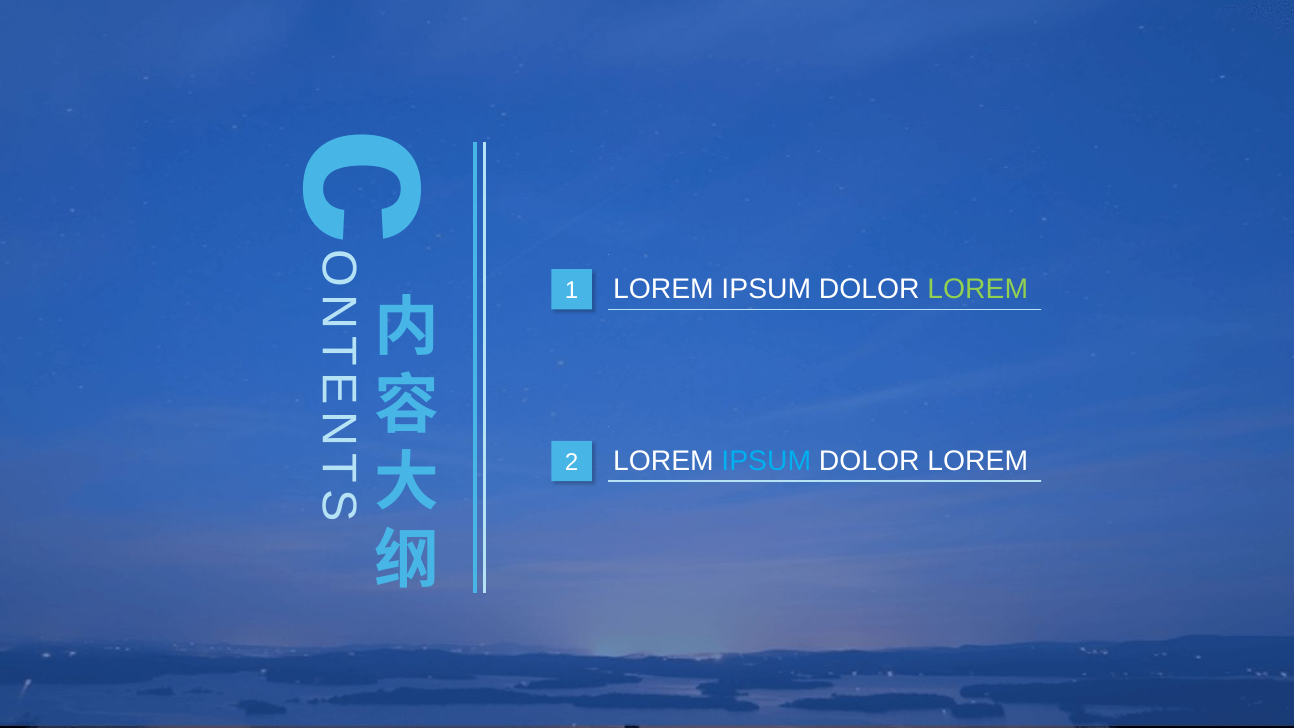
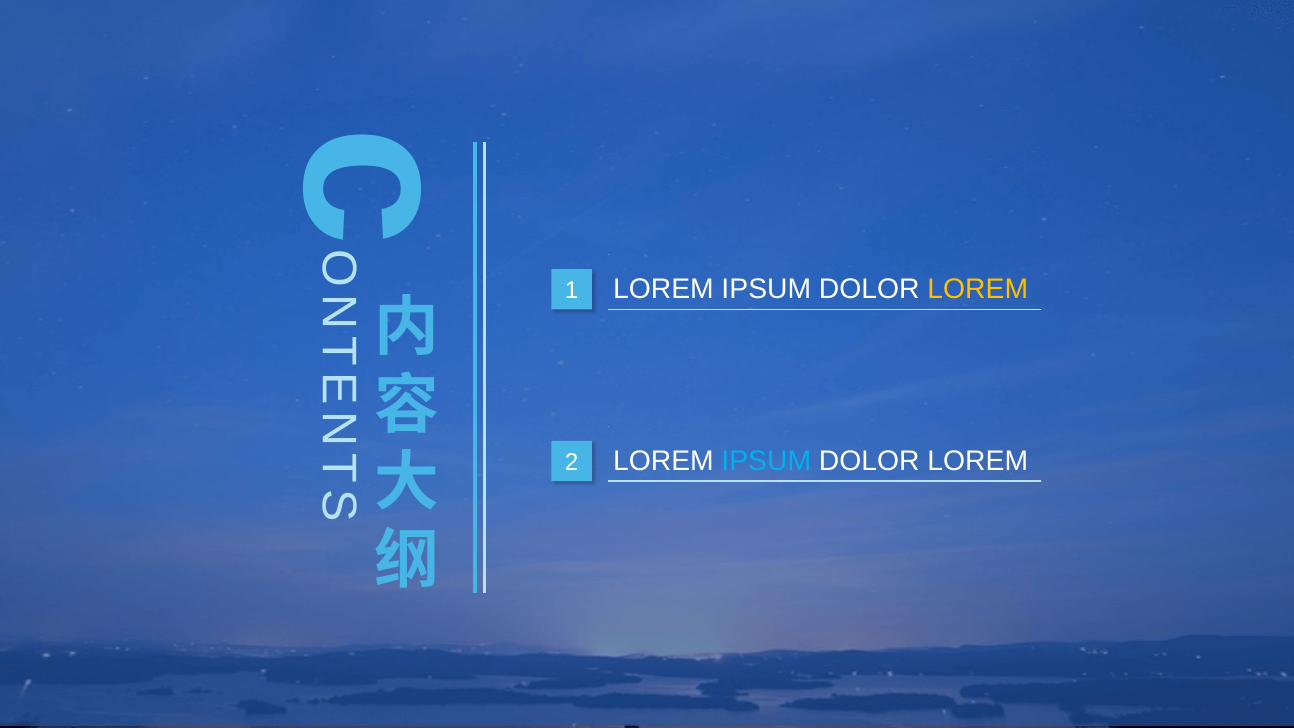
LOREM at (978, 289) colour: light green -> yellow
